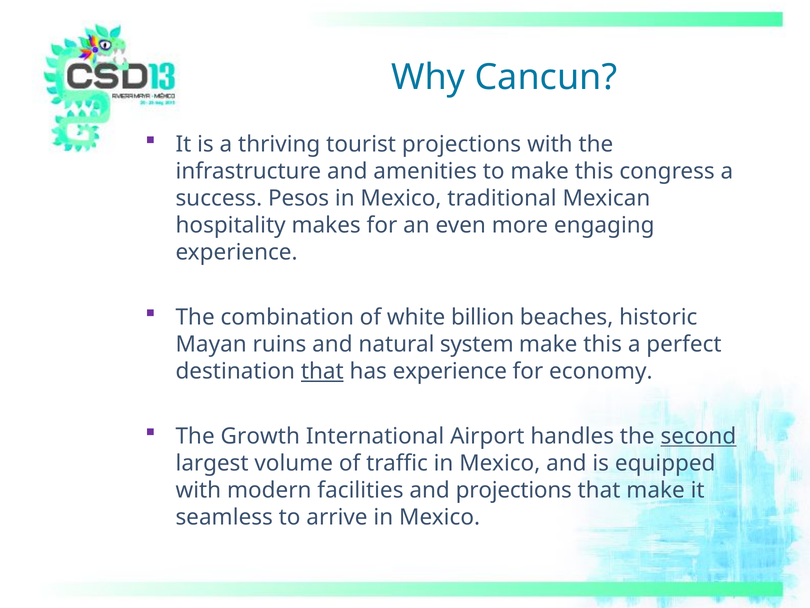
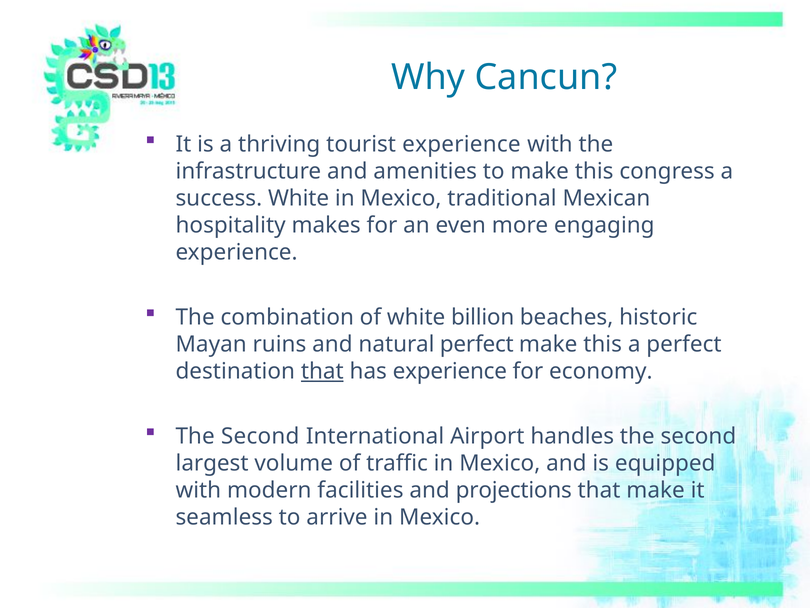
tourist projections: projections -> experience
success Pesos: Pesos -> White
natural system: system -> perfect
Growth at (260, 436): Growth -> Second
second at (698, 436) underline: present -> none
